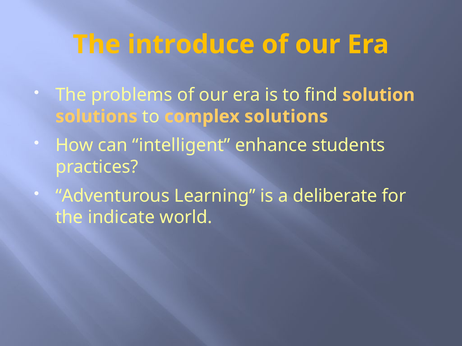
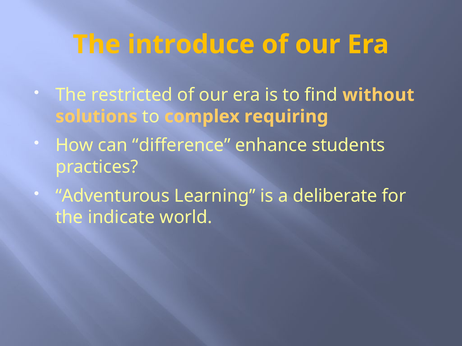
problems: problems -> restricted
solution: solution -> without
complex solutions: solutions -> requiring
intelligent: intelligent -> difference
